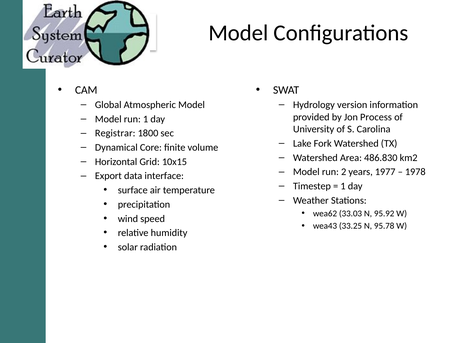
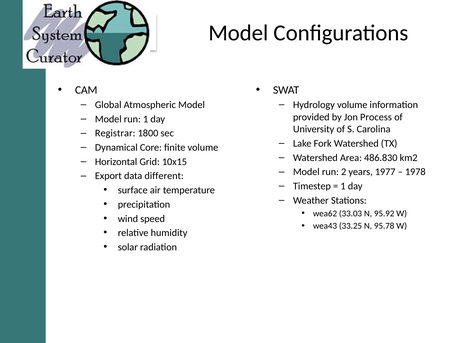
Hydrology version: version -> volume
interface: interface -> different
